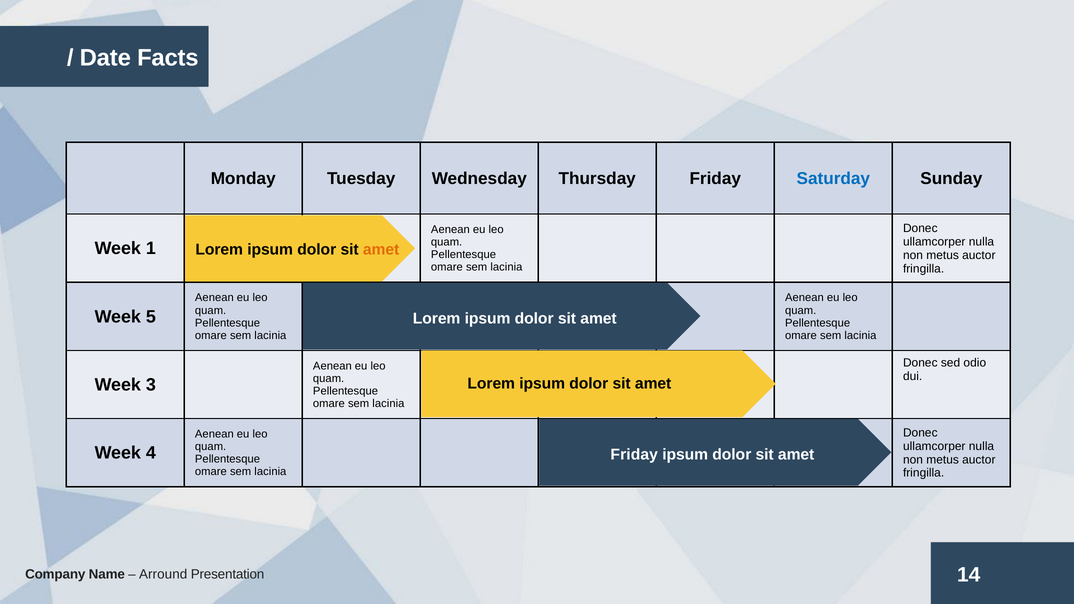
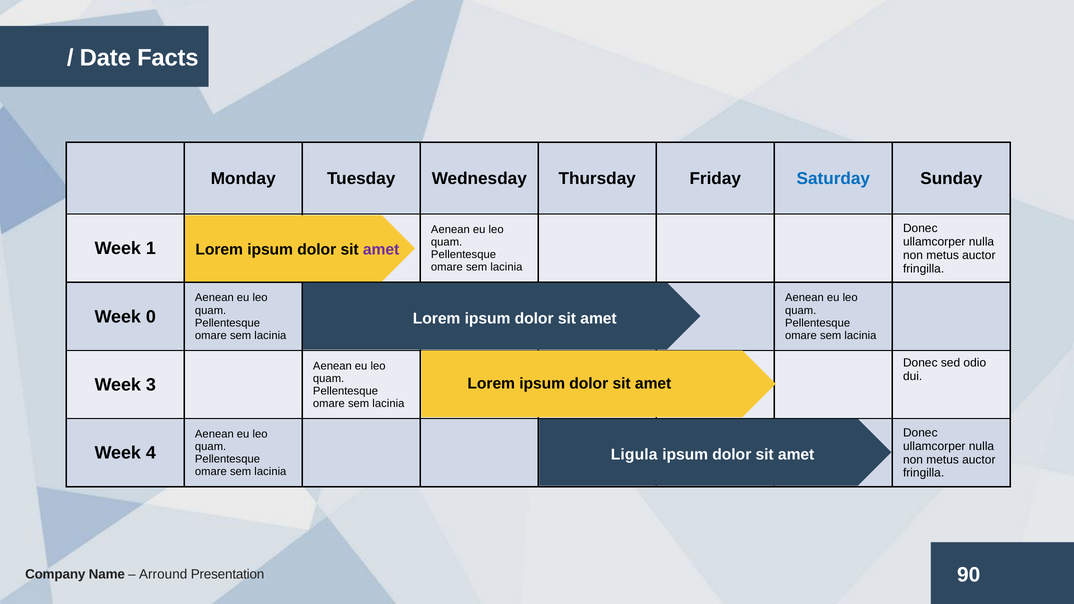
amet at (381, 250) colour: orange -> purple
5: 5 -> 0
Friday at (634, 455): Friday -> Ligula
14: 14 -> 90
